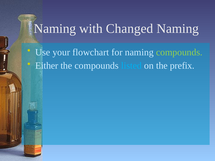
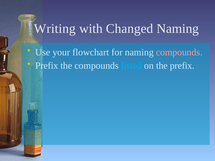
Naming at (55, 29): Naming -> Writing
compounds at (179, 52) colour: light green -> pink
Either at (47, 66): Either -> Prefix
